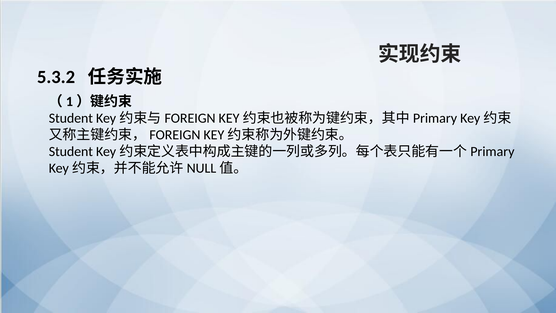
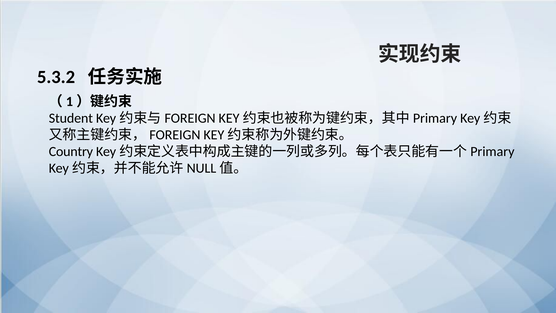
Student at (71, 151): Student -> Country
